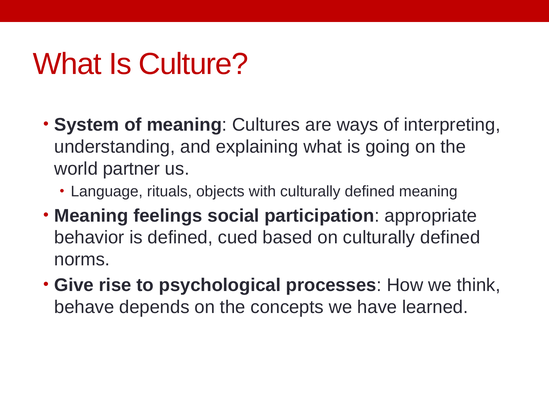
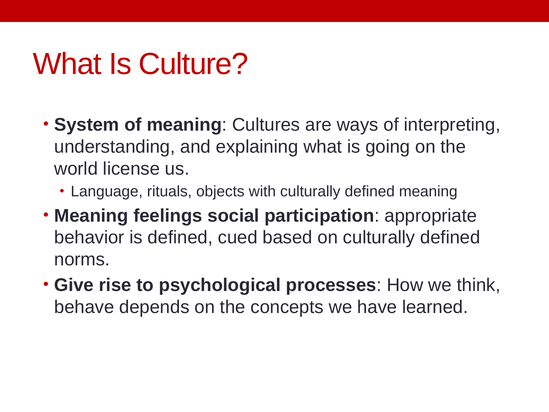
partner: partner -> license
